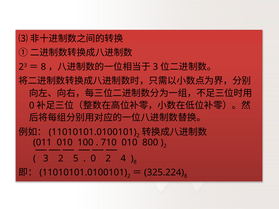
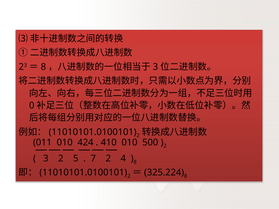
100: 100 -> 424
710: 710 -> 410
800: 800 -> 500
0 at (93, 159): 0 -> 7
